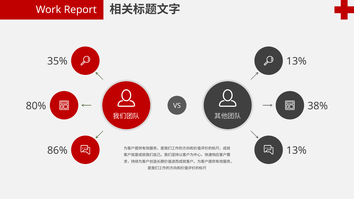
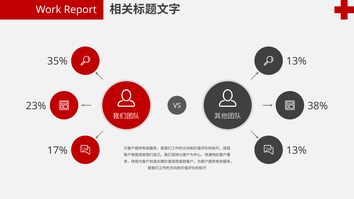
80%: 80% -> 23%
86%: 86% -> 17%
